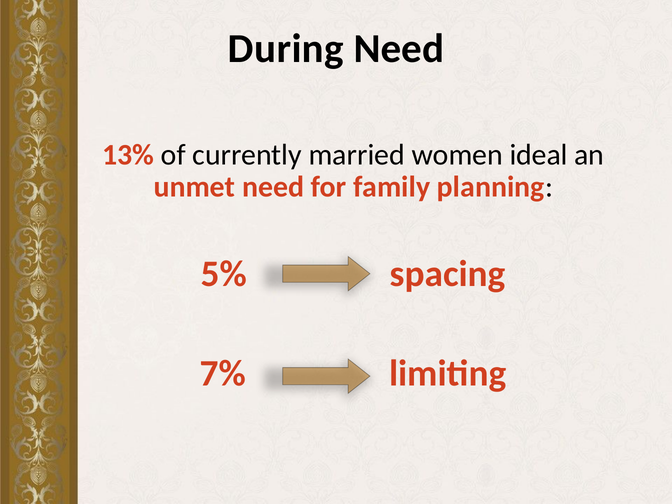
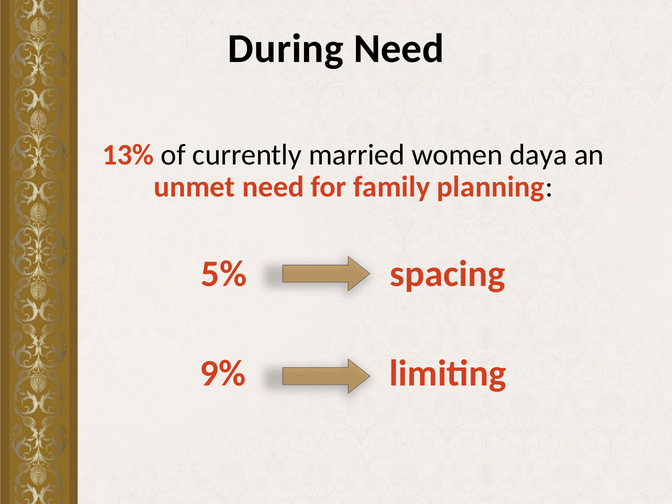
ideal: ideal -> daya
7%: 7% -> 9%
